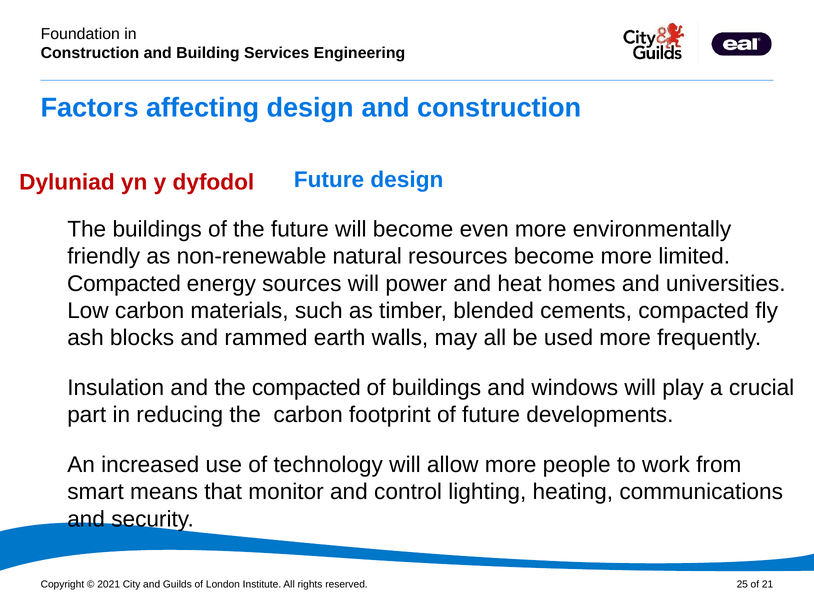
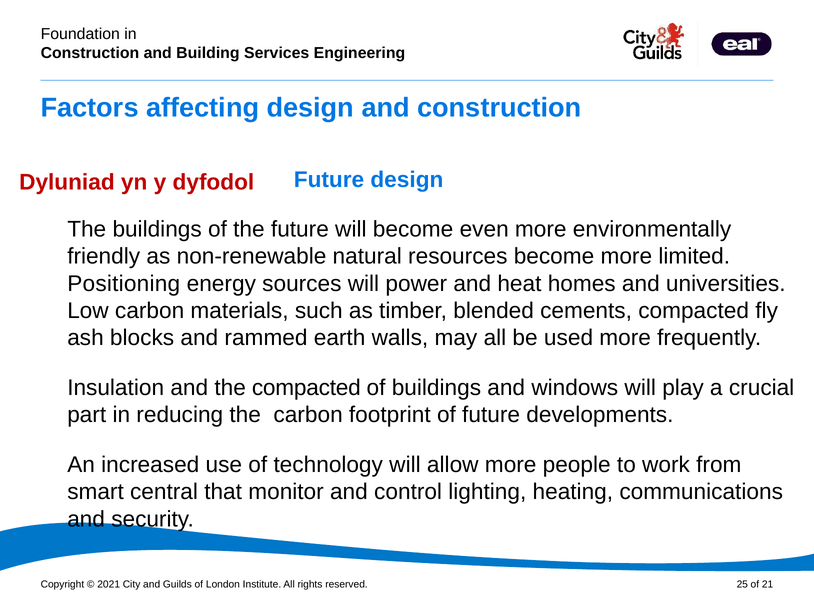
Compacted at (124, 283): Compacted -> Positioning
means: means -> central
